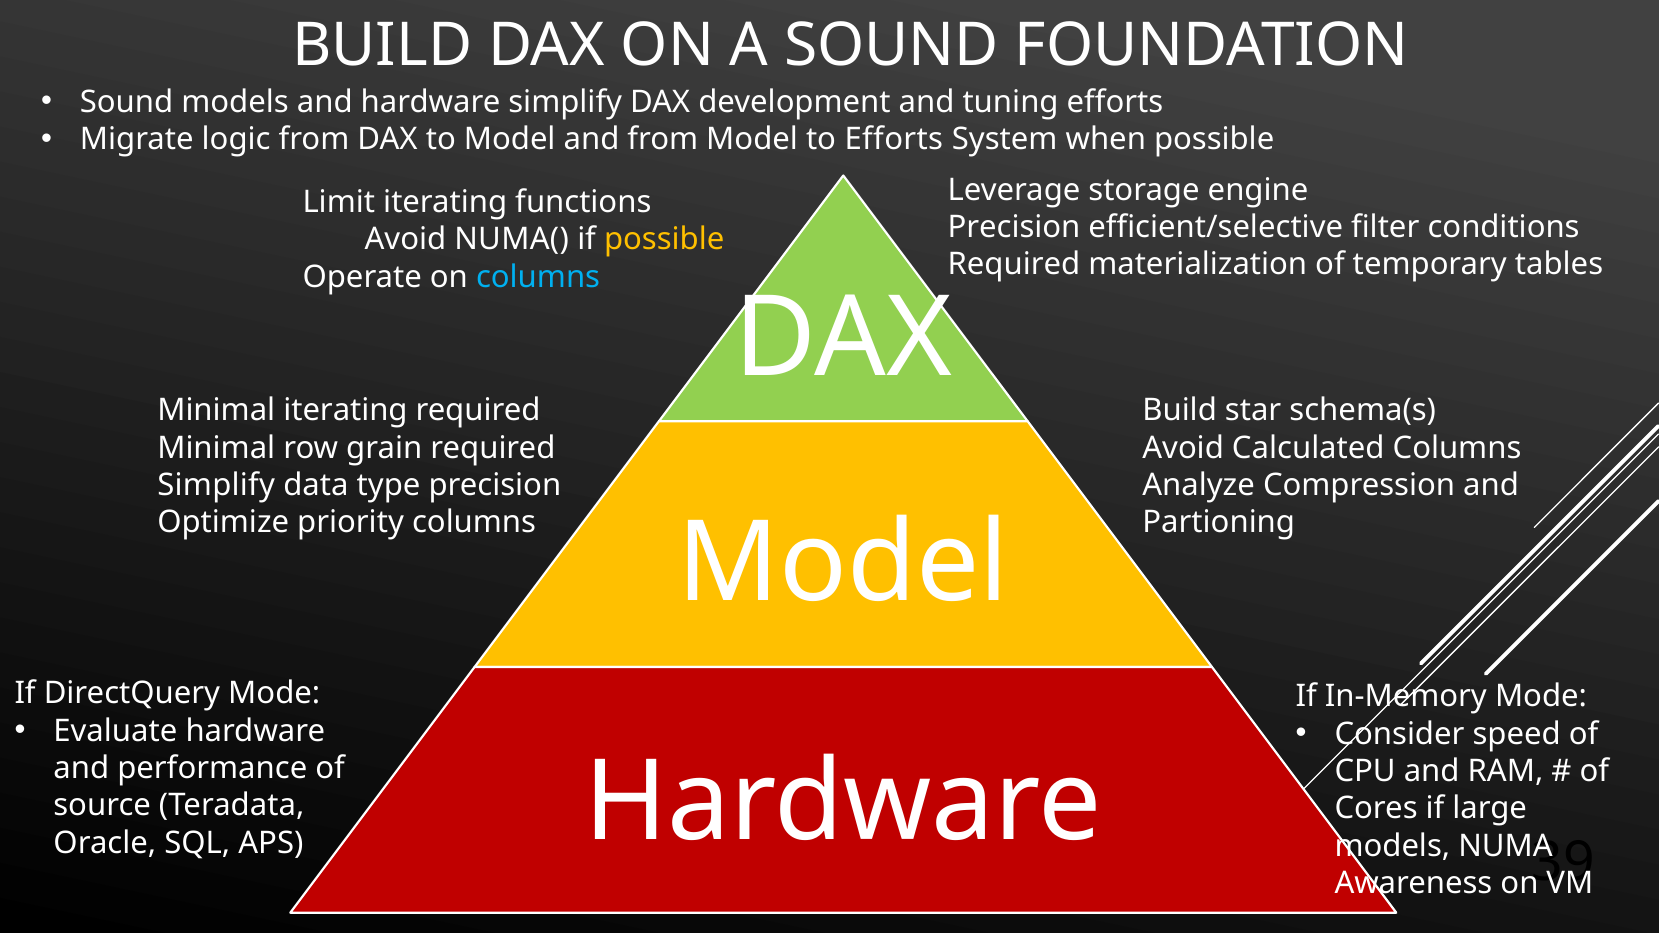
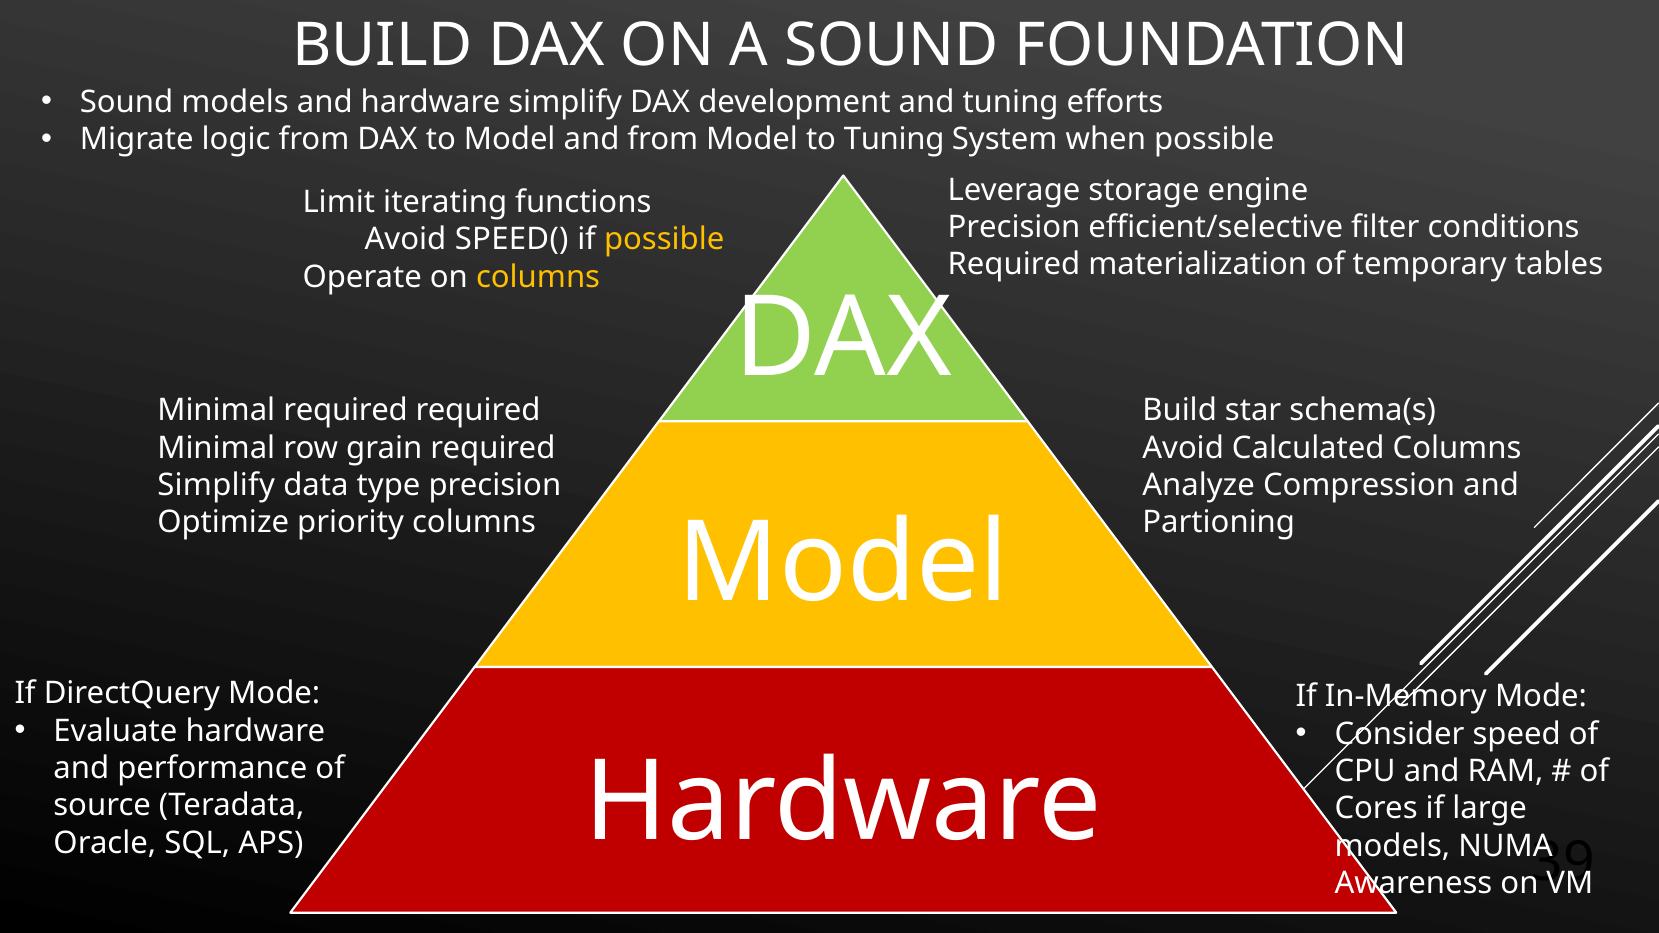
to Efforts: Efforts -> Tuning
NUMA(: NUMA( -> SPEED(
columns at (538, 277) colour: light blue -> yellow
Minimal iterating: iterating -> required
